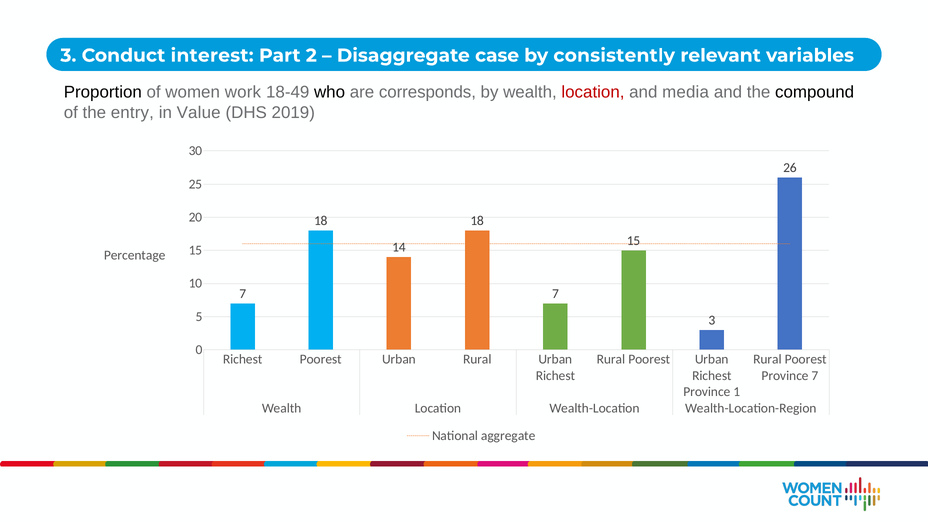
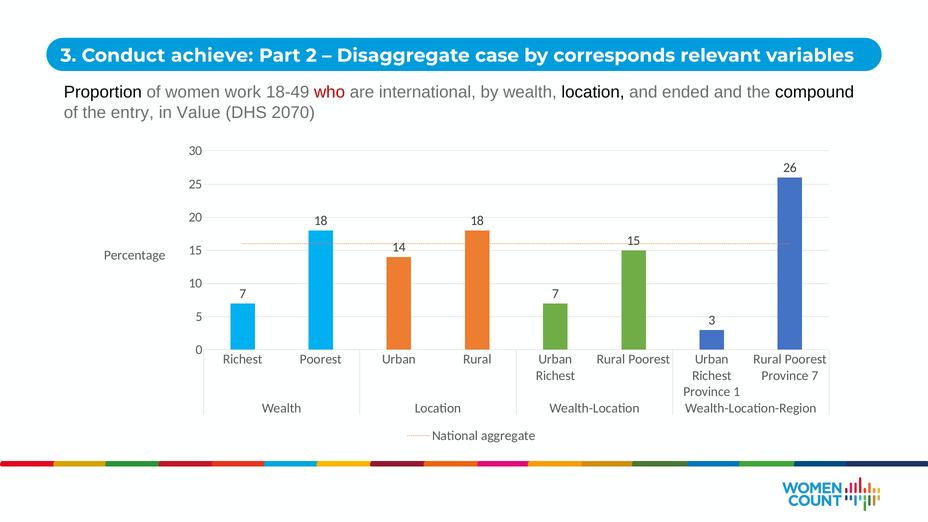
interest: interest -> achieve
consistently: consistently -> corresponds
who colour: black -> red
corresponds: corresponds -> international
location at (593, 92) colour: red -> black
media: media -> ended
2019: 2019 -> 2070
